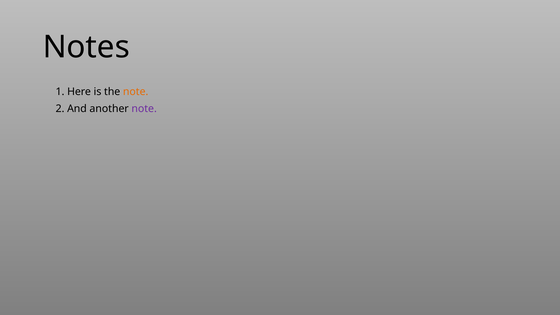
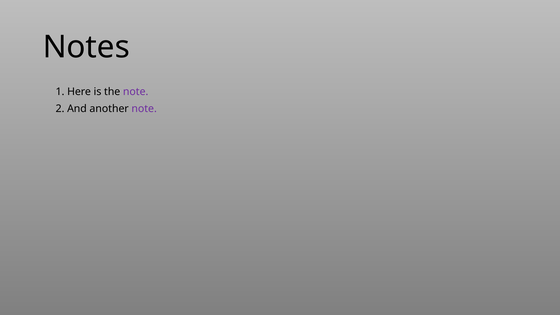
note at (136, 92) colour: orange -> purple
